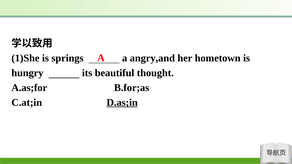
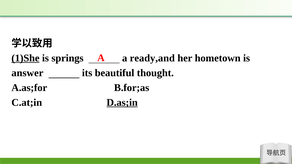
1)She underline: none -> present
angry,and: angry,and -> ready,and
hungry: hungry -> answer
